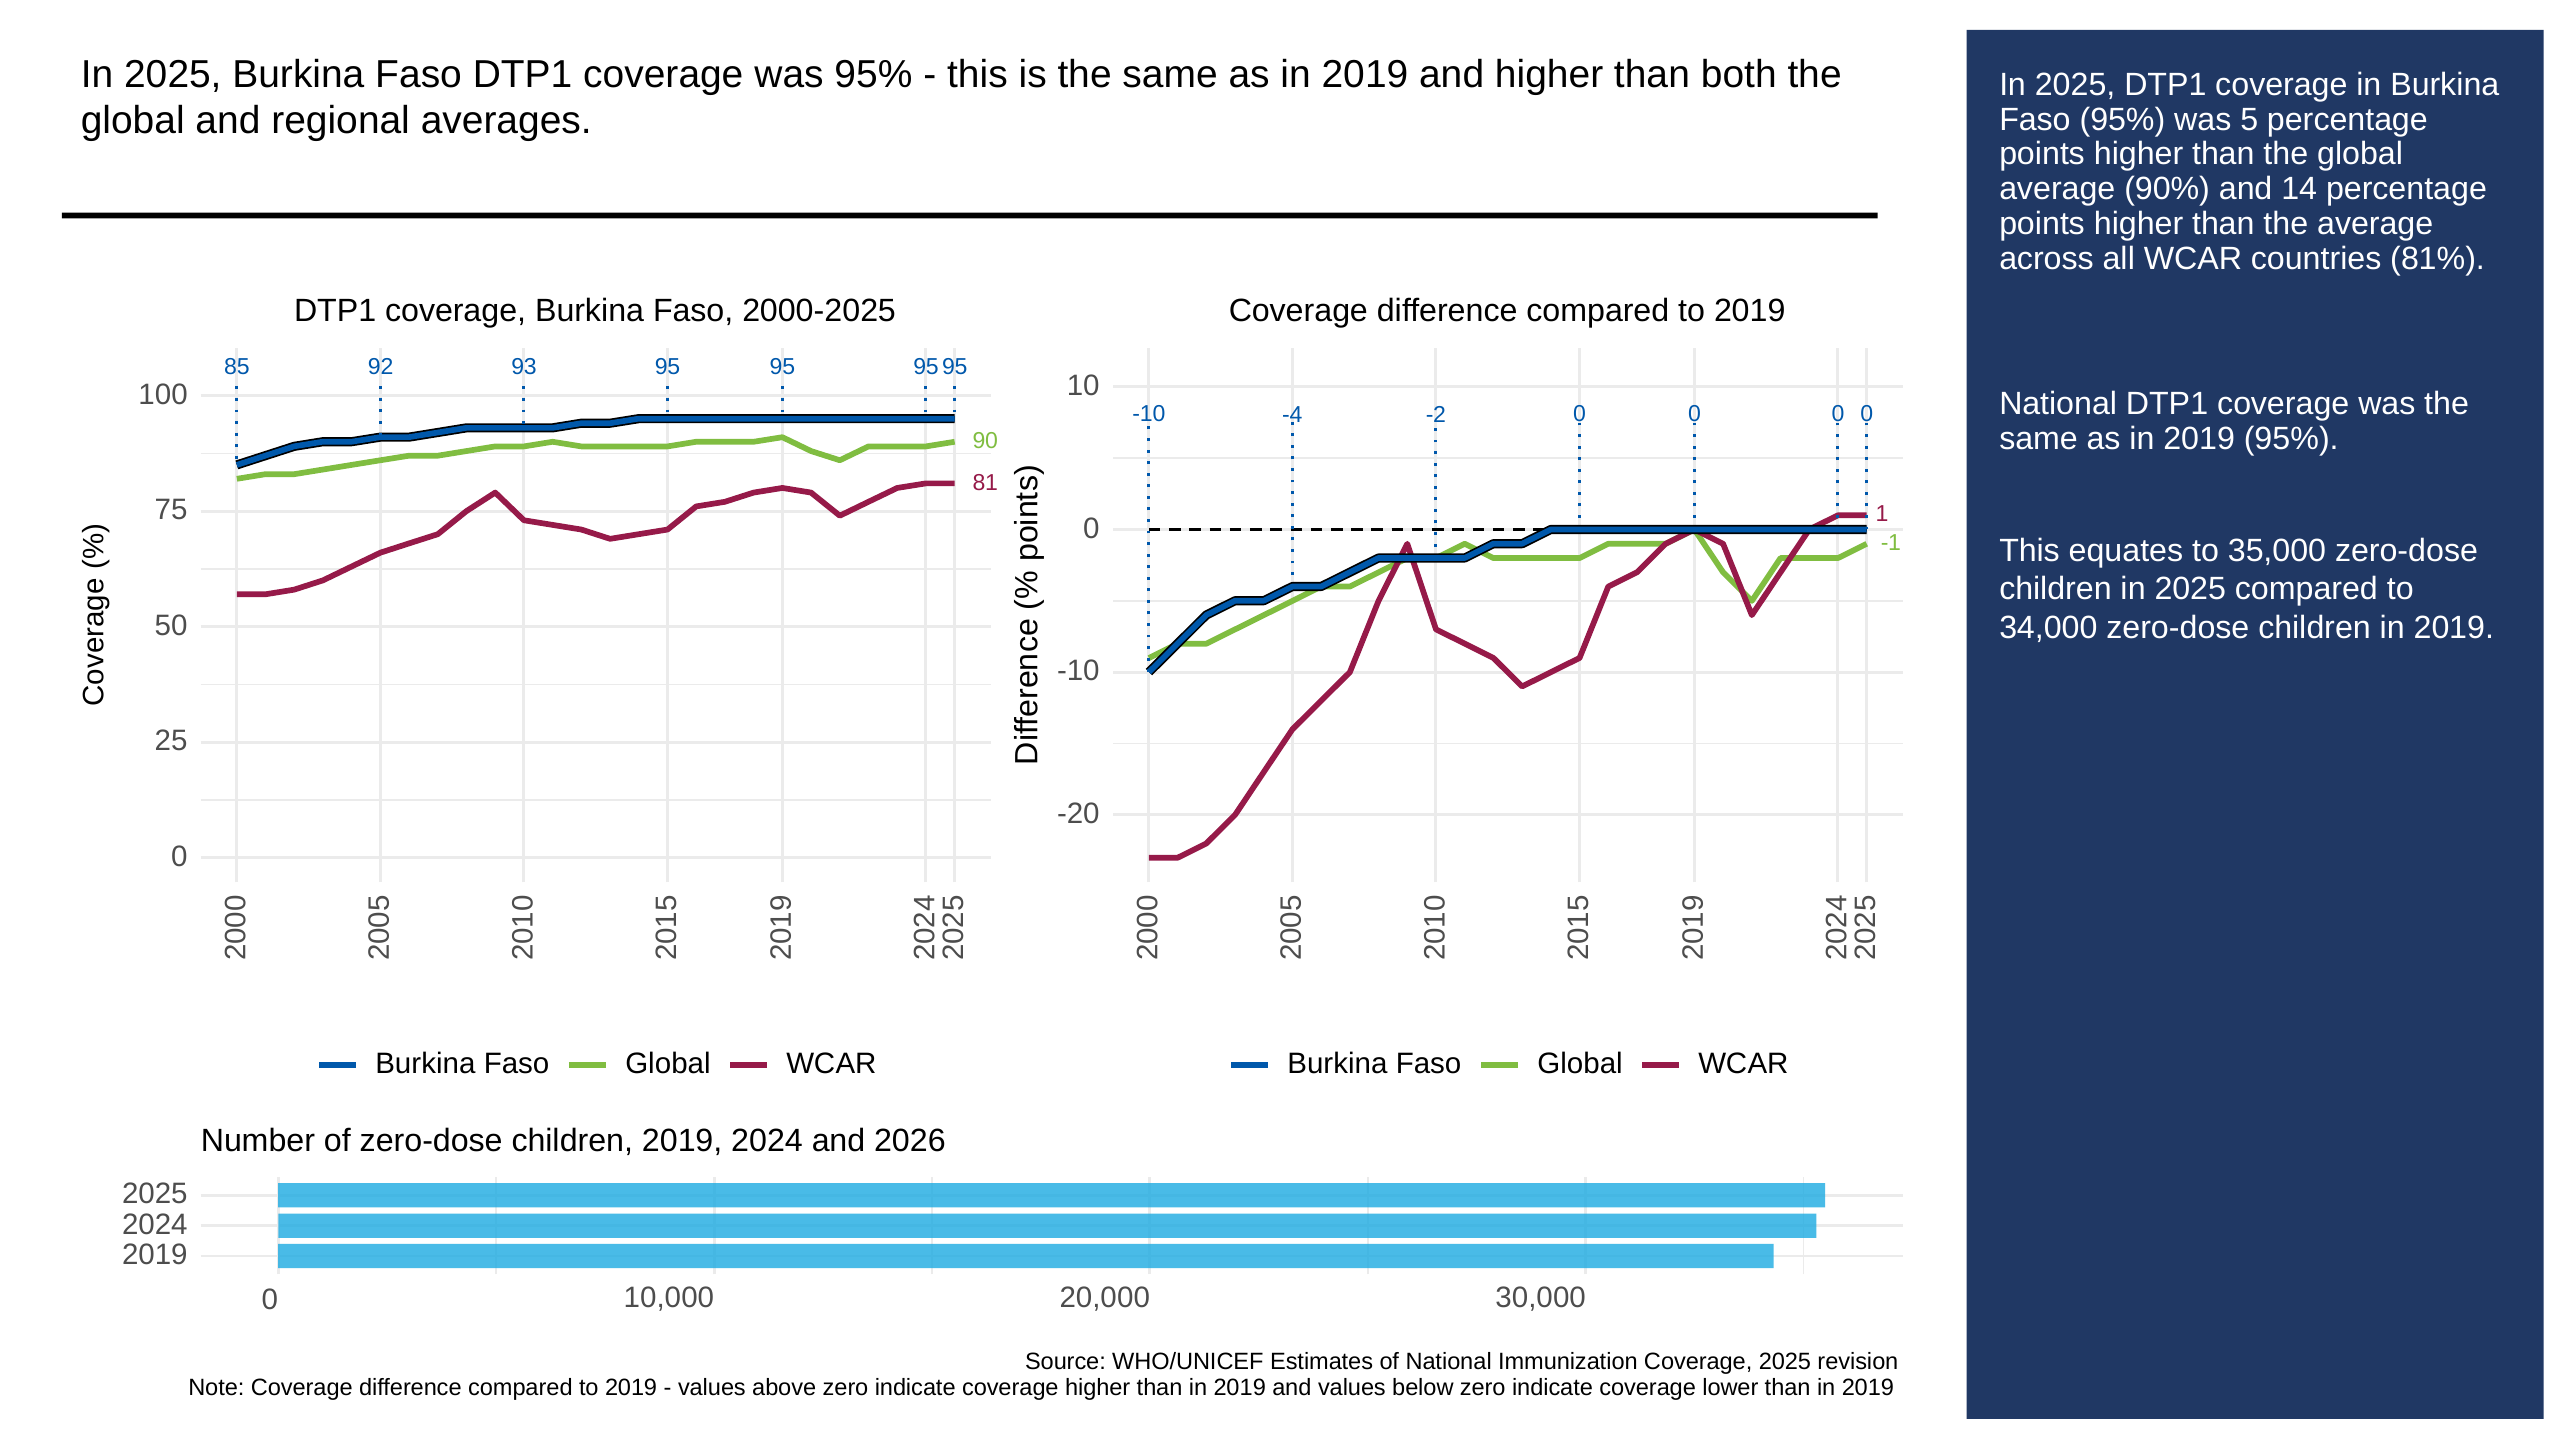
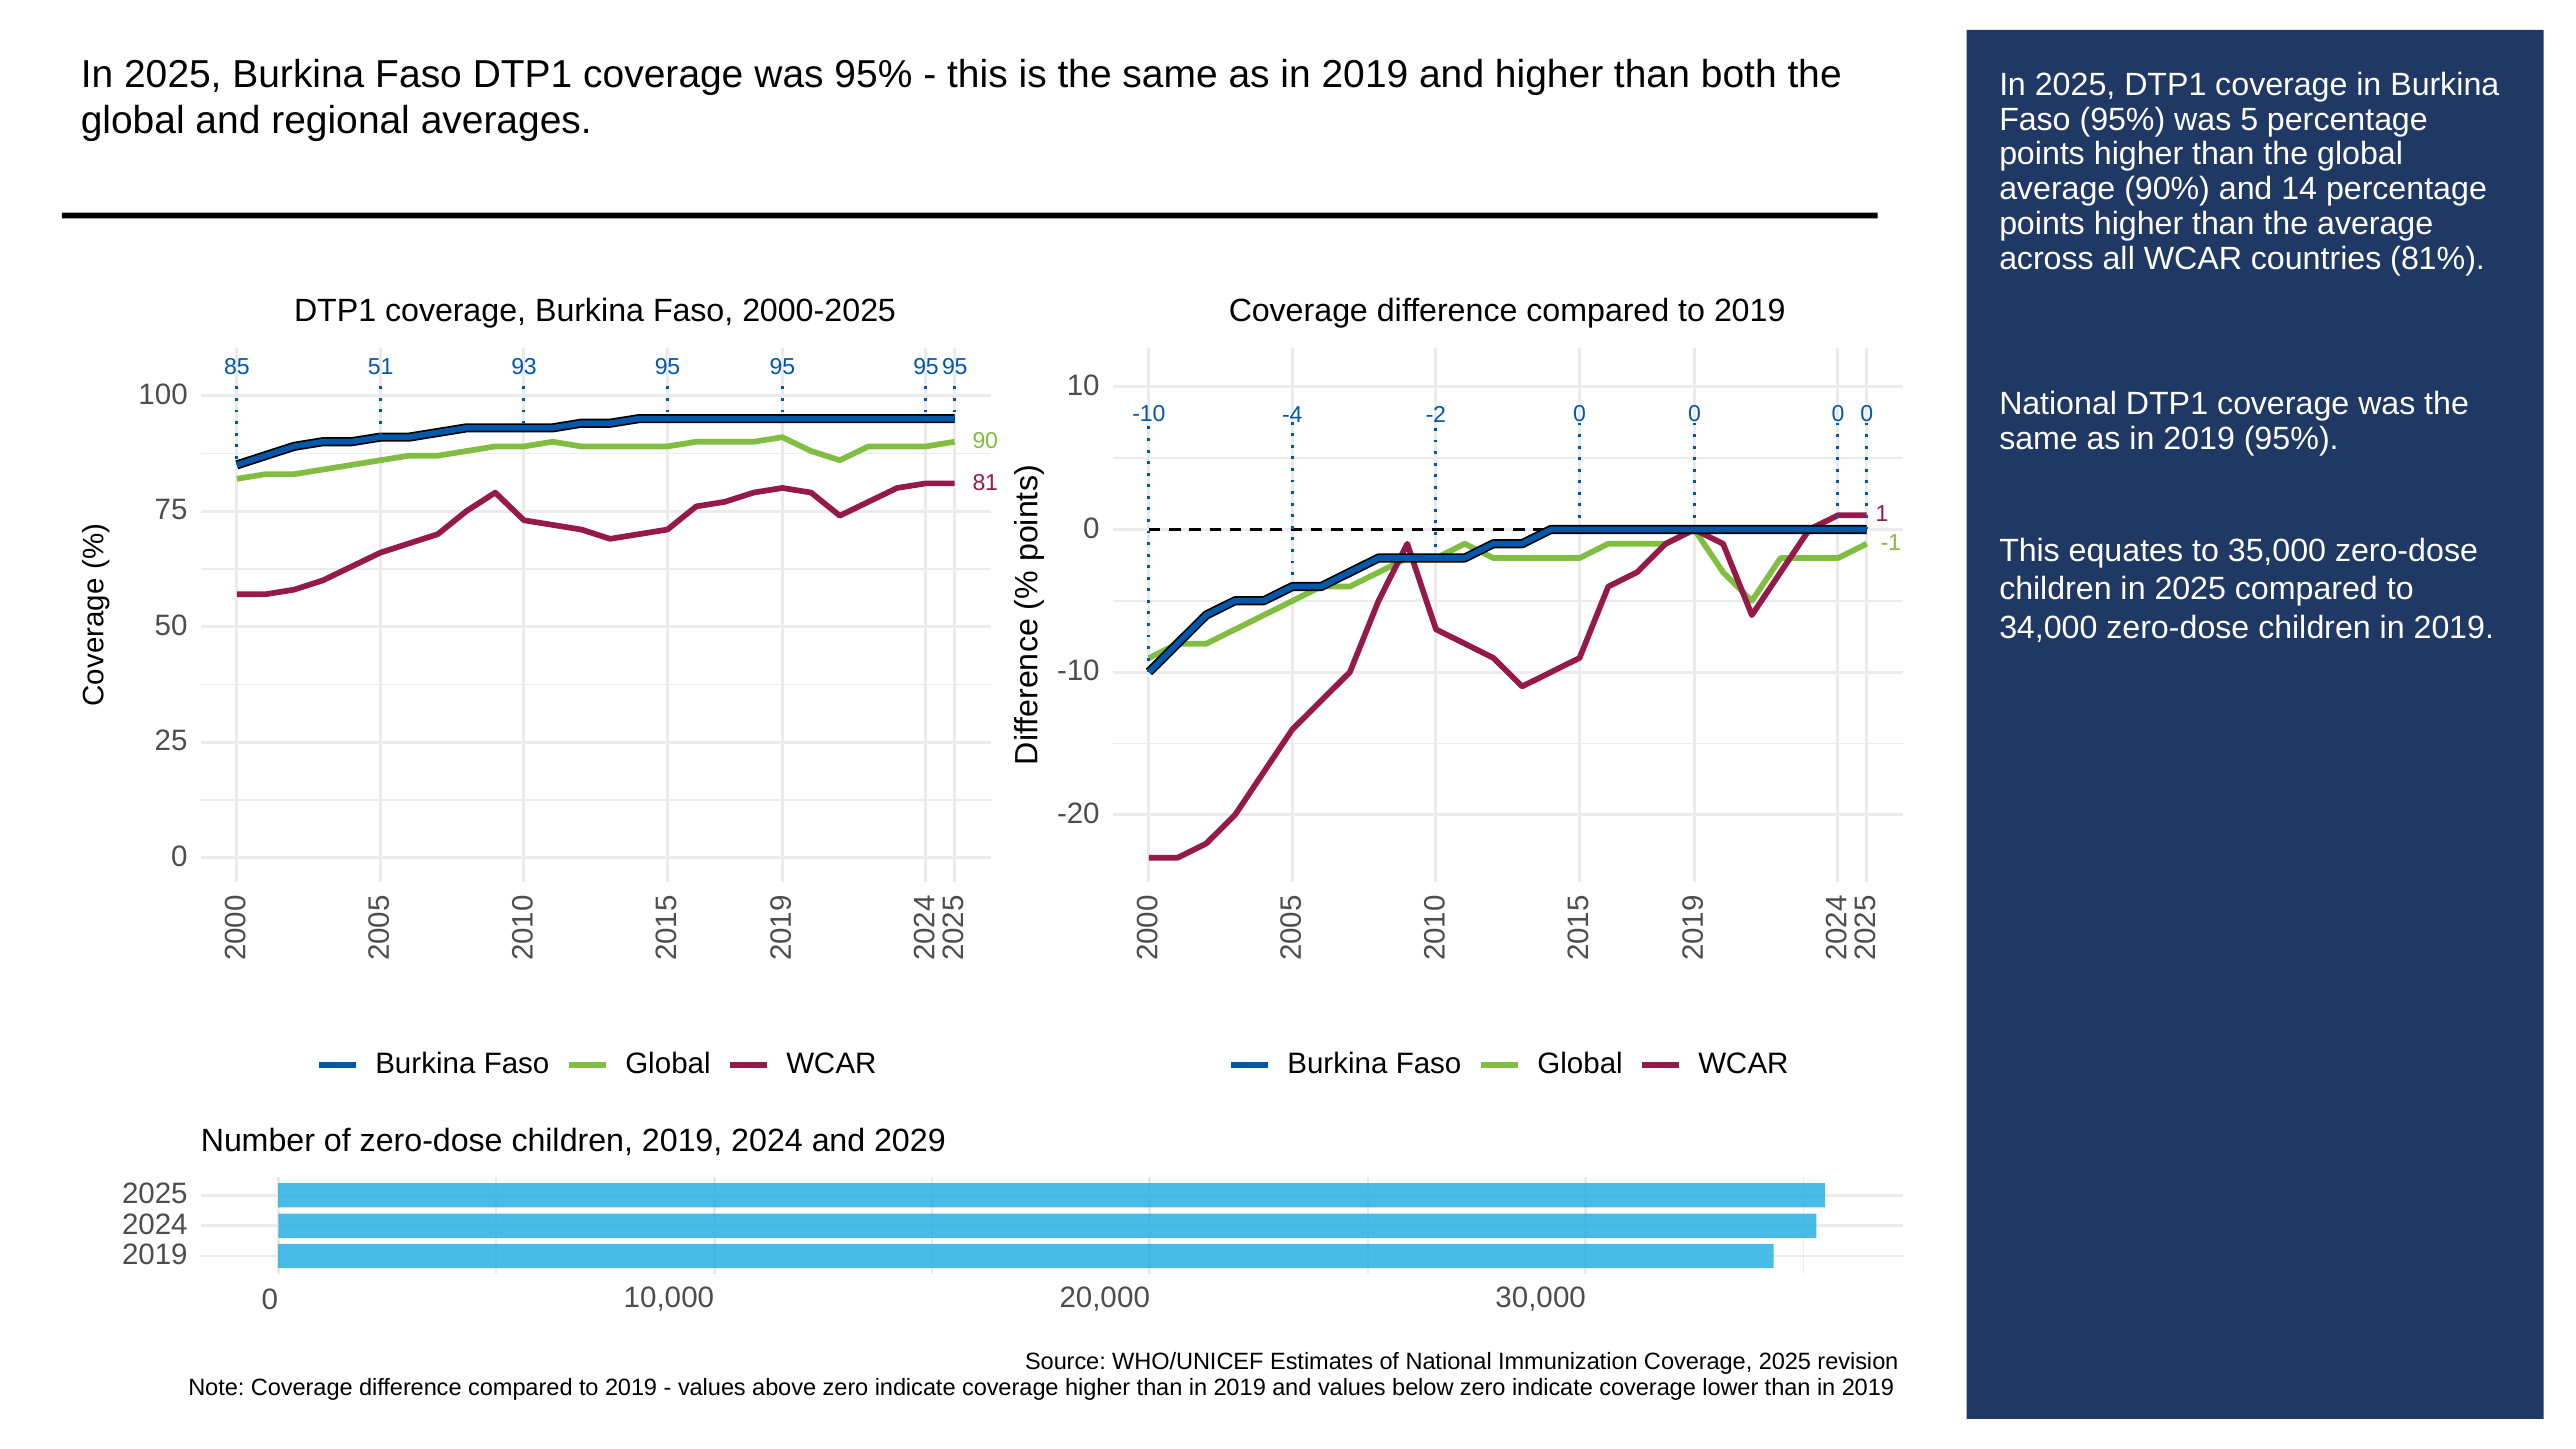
92: 92 -> 51
2026: 2026 -> 2029
